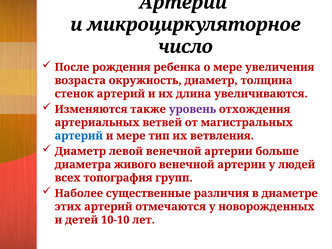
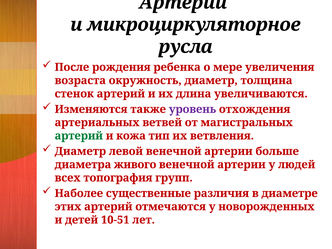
число: число -> русла
артерий at (79, 136) colour: blue -> green
и мере: мере -> кожа
10-10: 10-10 -> 10-51
